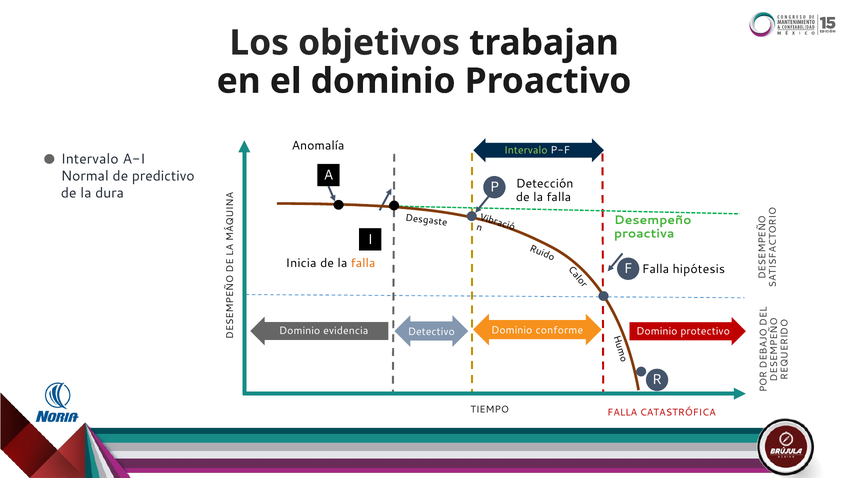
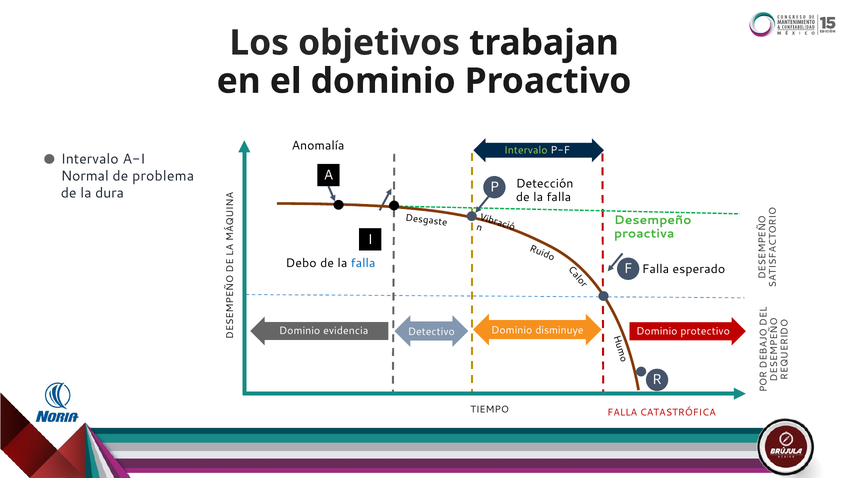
predictivo: predictivo -> problema
Inicia: Inicia -> Debo
falla at (363, 263) colour: orange -> blue
hipótesis: hipótesis -> esperado
conforme: conforme -> disminuye
